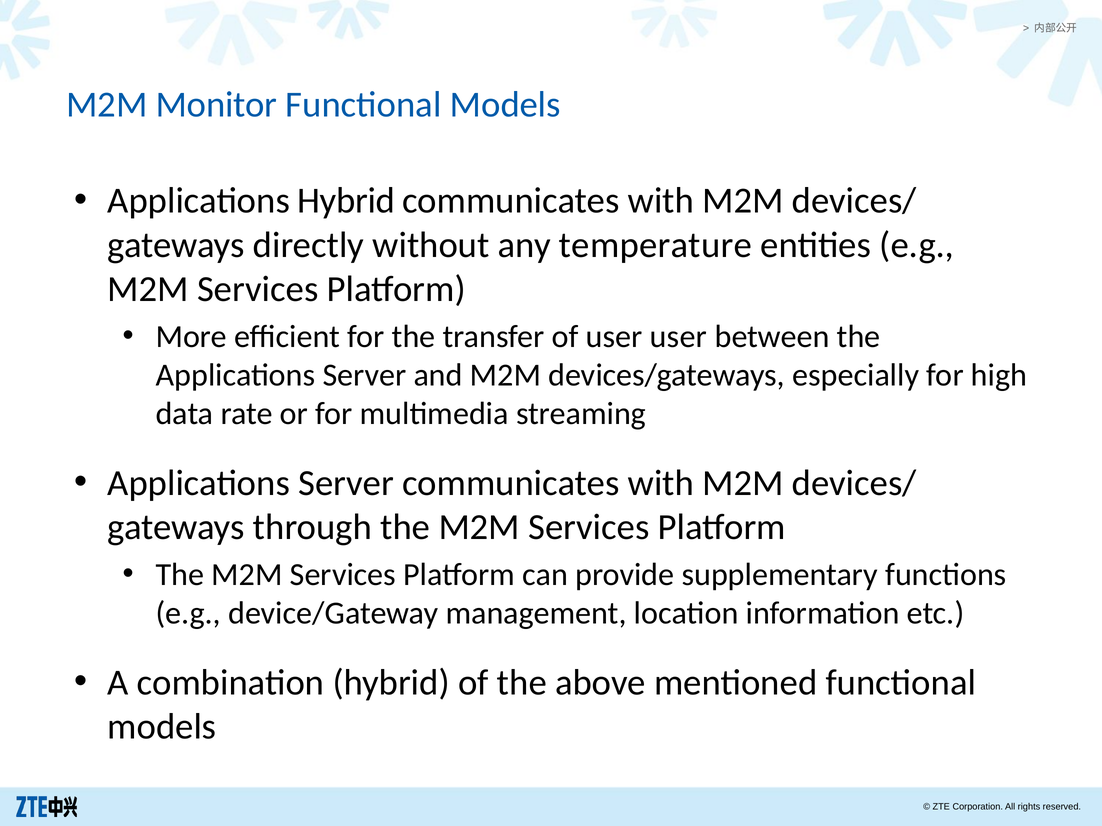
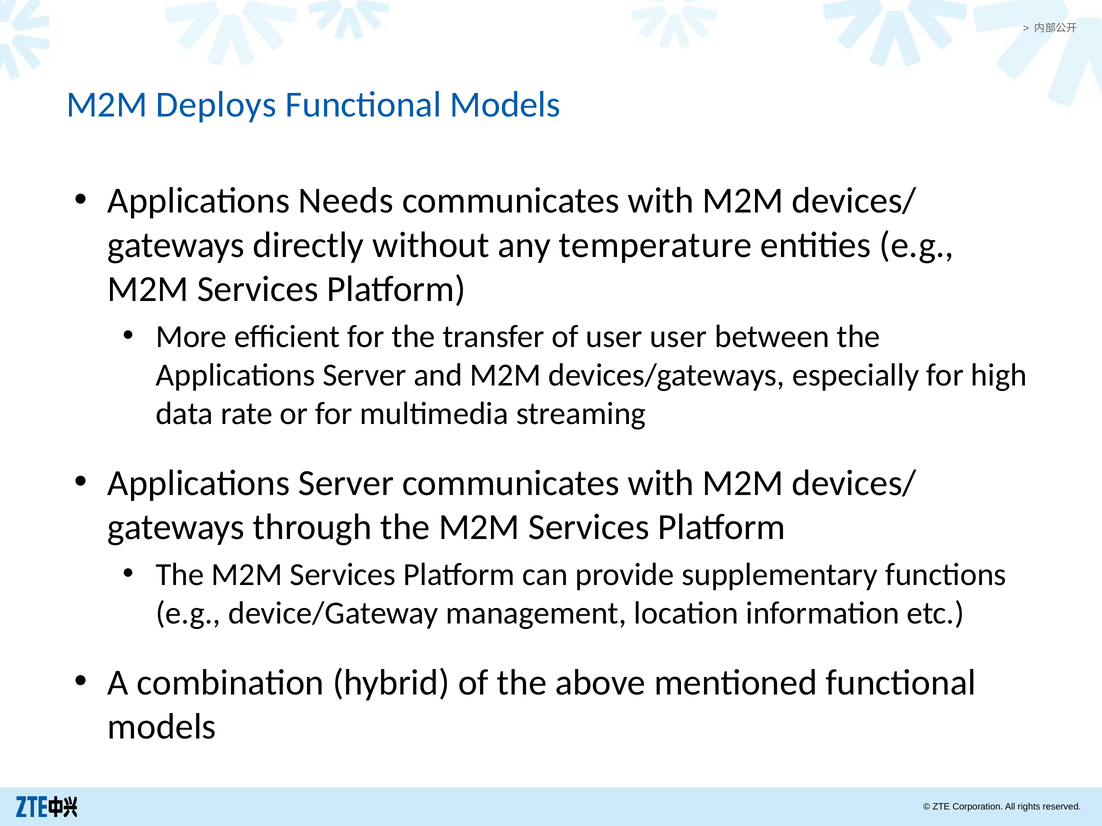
Monitor: Monitor -> Deploys
Applications Hybrid: Hybrid -> Needs
